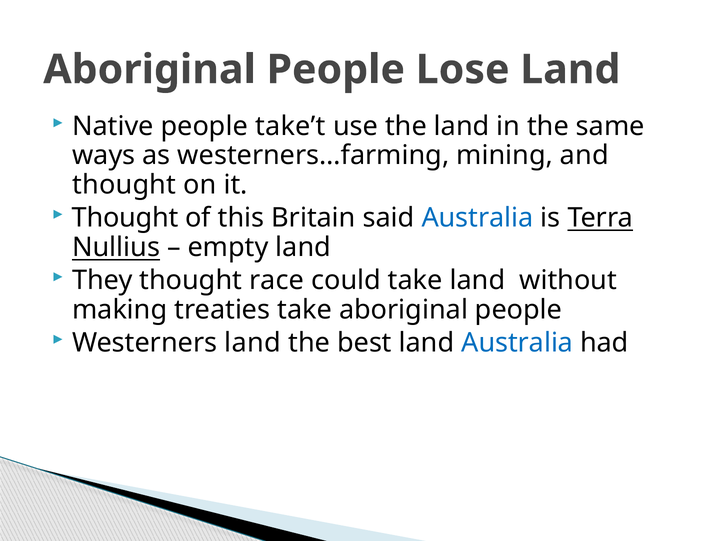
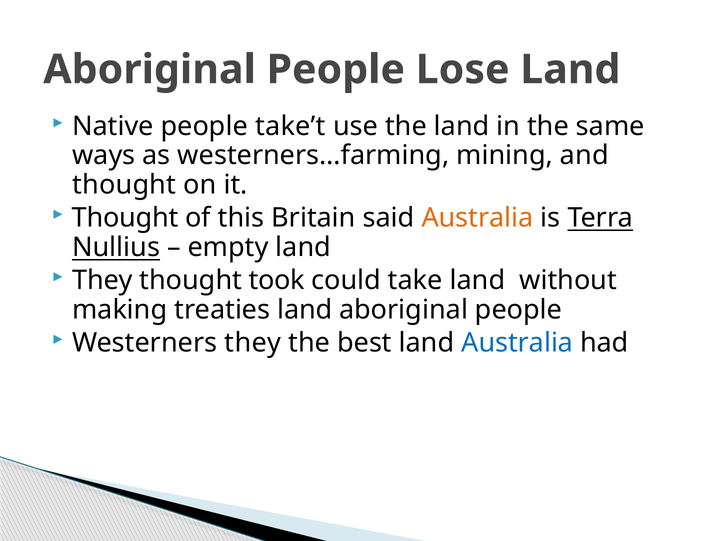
Australia at (477, 218) colour: blue -> orange
race: race -> took
treaties take: take -> land
Westerners land: land -> they
